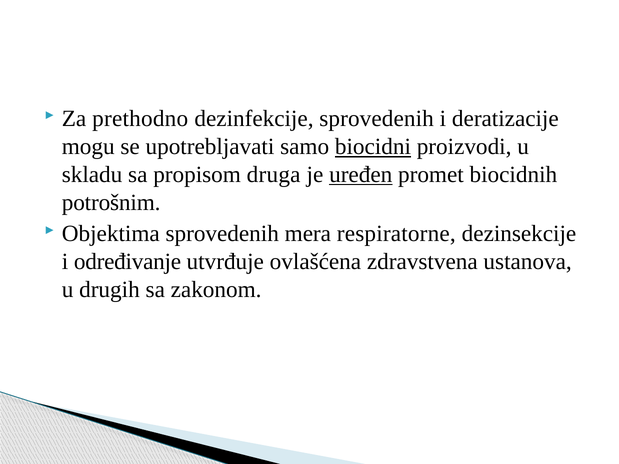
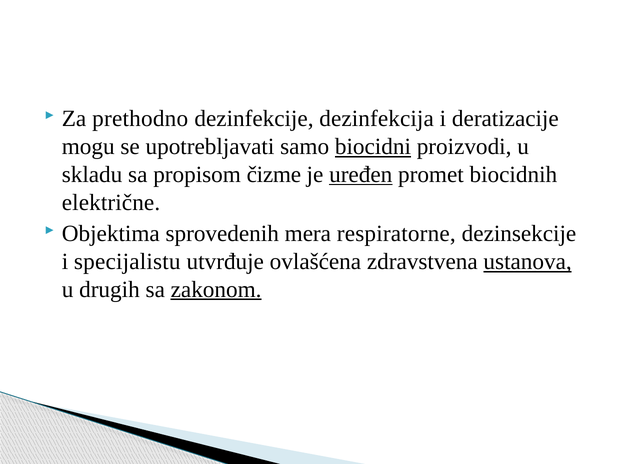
dezinfekcije sprovedenih: sprovedenih -> dezinfekcija
druga: druga -> čizme
potrošnim: potrošnim -> električne
određivanje: određivanje -> specijalistu
ustanova underline: none -> present
zakonom underline: none -> present
